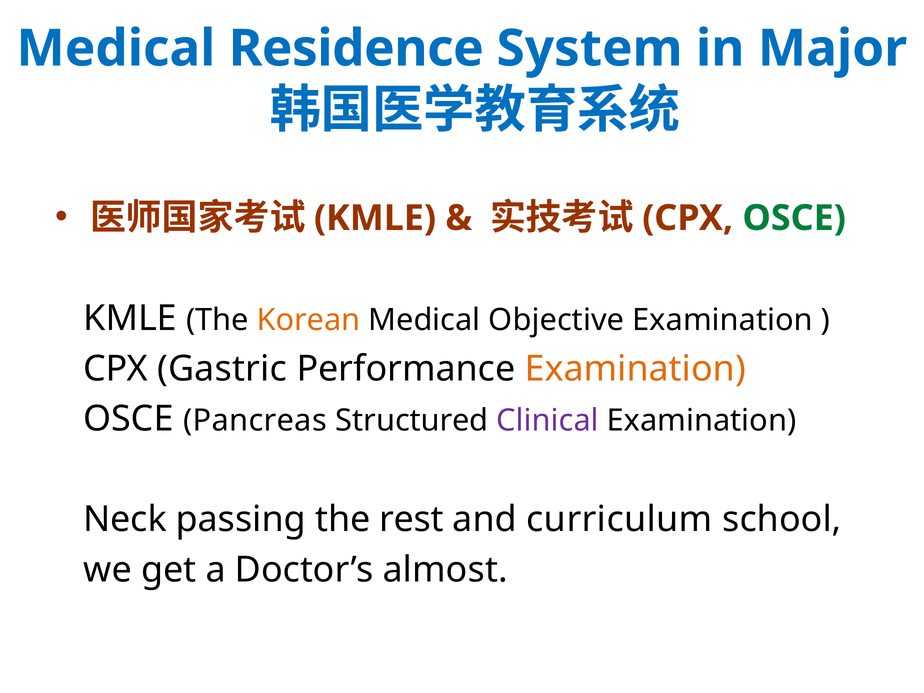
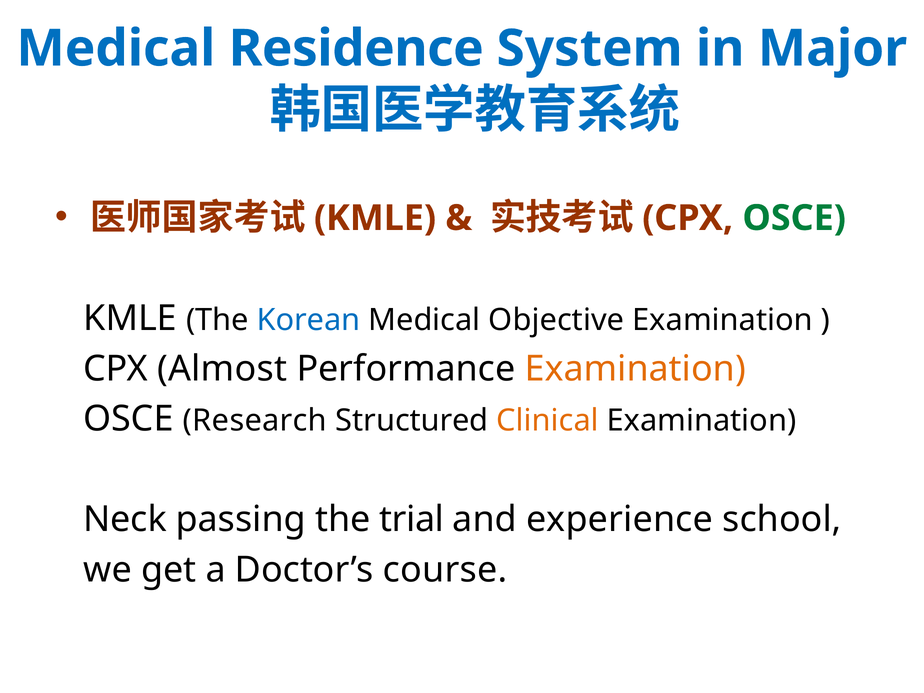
Korean colour: orange -> blue
Gastric: Gastric -> Almost
Pancreas: Pancreas -> Research
Clinical colour: purple -> orange
rest: rest -> trial
curriculum: curriculum -> experience
almost: almost -> course
